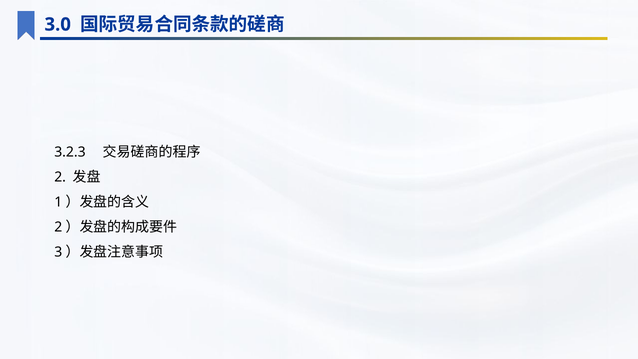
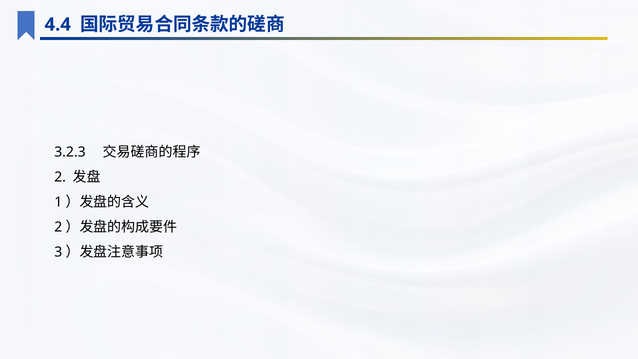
3.0: 3.0 -> 4.4
